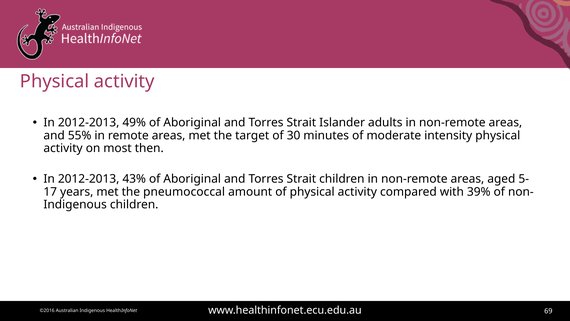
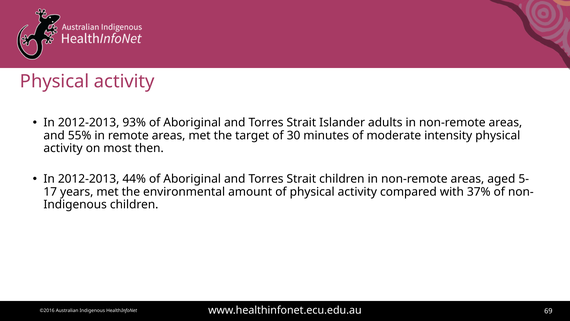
49%: 49% -> 93%
43%: 43% -> 44%
pneumococcal: pneumococcal -> environmental
39%: 39% -> 37%
